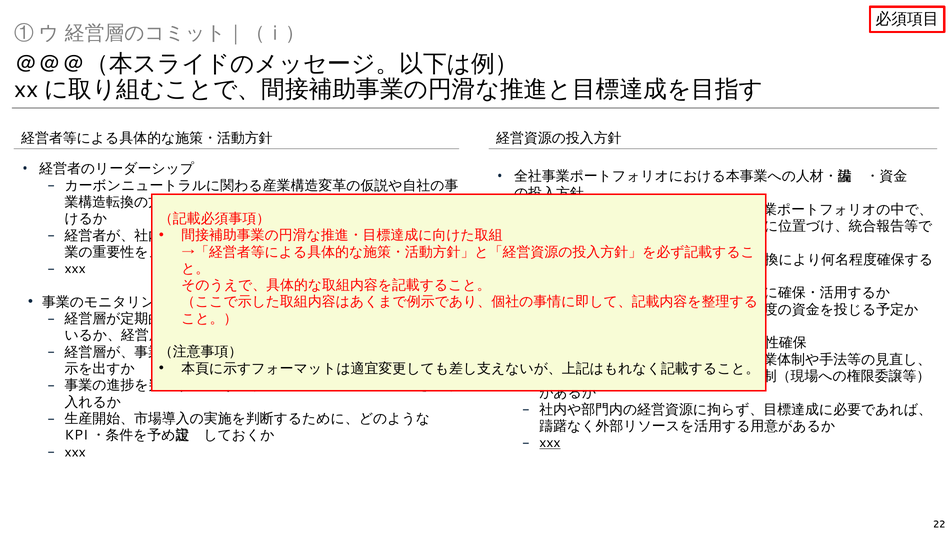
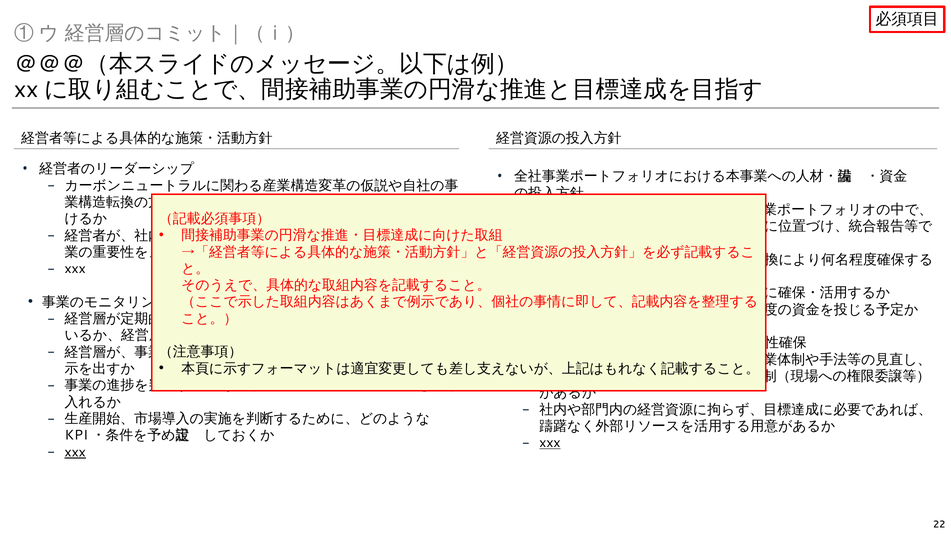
xxx at (75, 452) underline: none -> present
